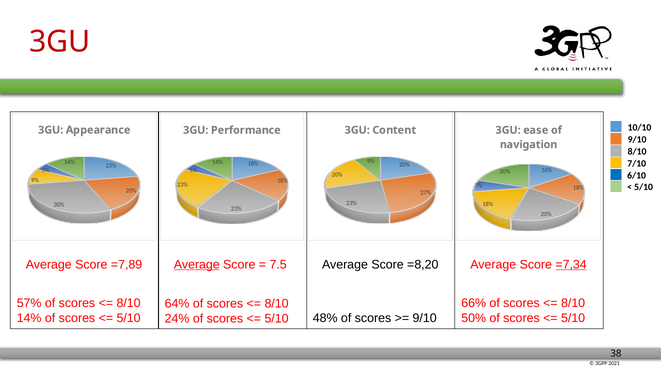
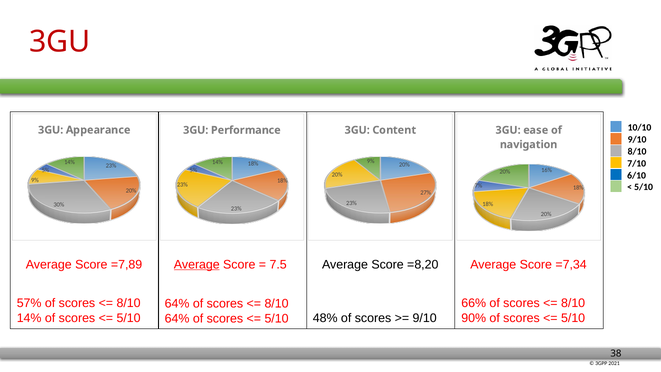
=7,34 underline: present -> none
50%: 50% -> 90%
24% at (177, 319): 24% -> 64%
